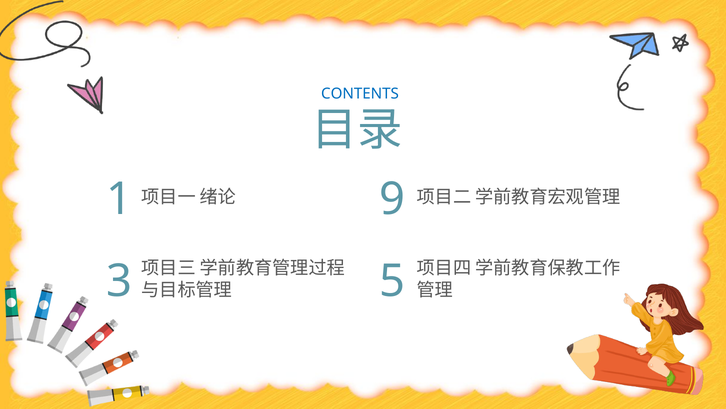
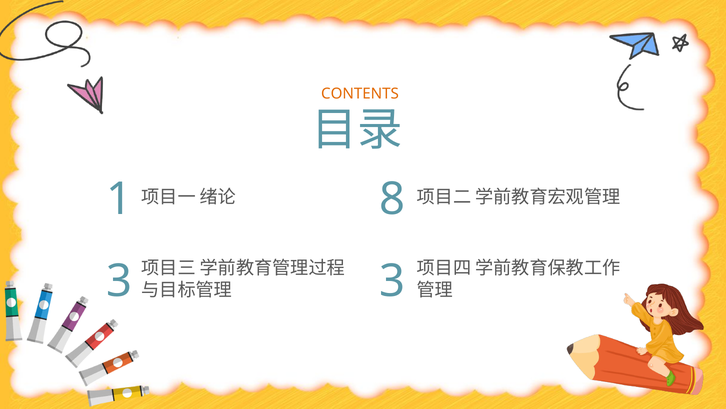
CONTENTS colour: blue -> orange
9: 9 -> 8
3 5: 5 -> 3
